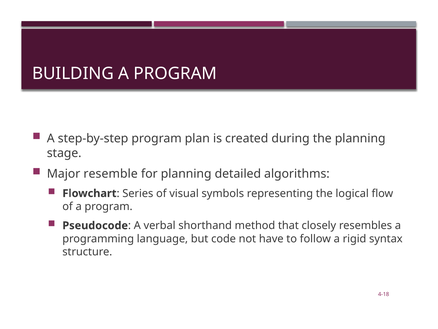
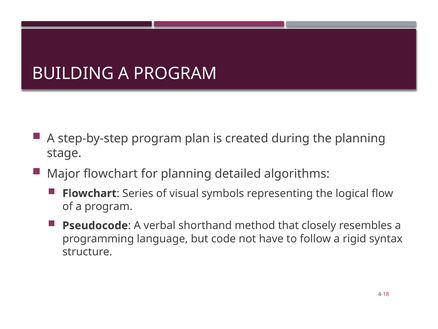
Major resemble: resemble -> flowchart
